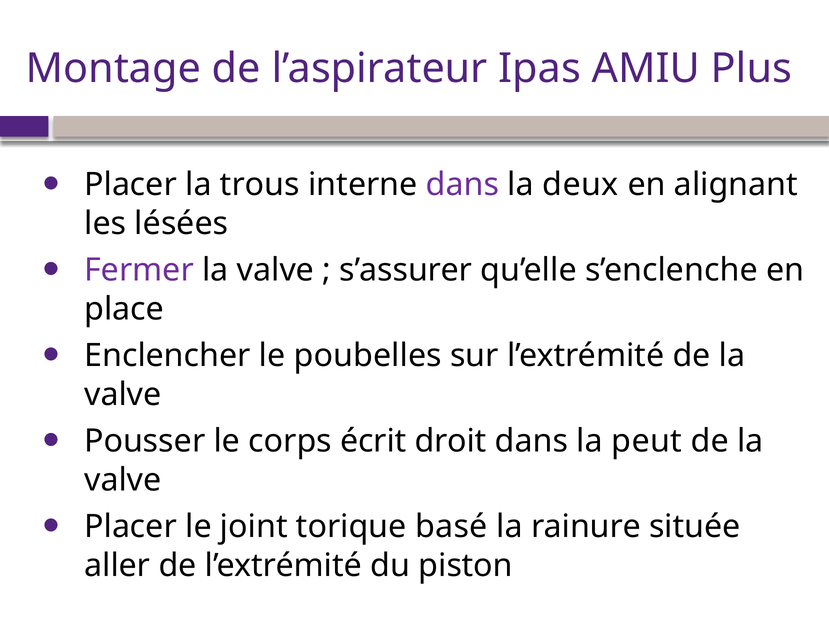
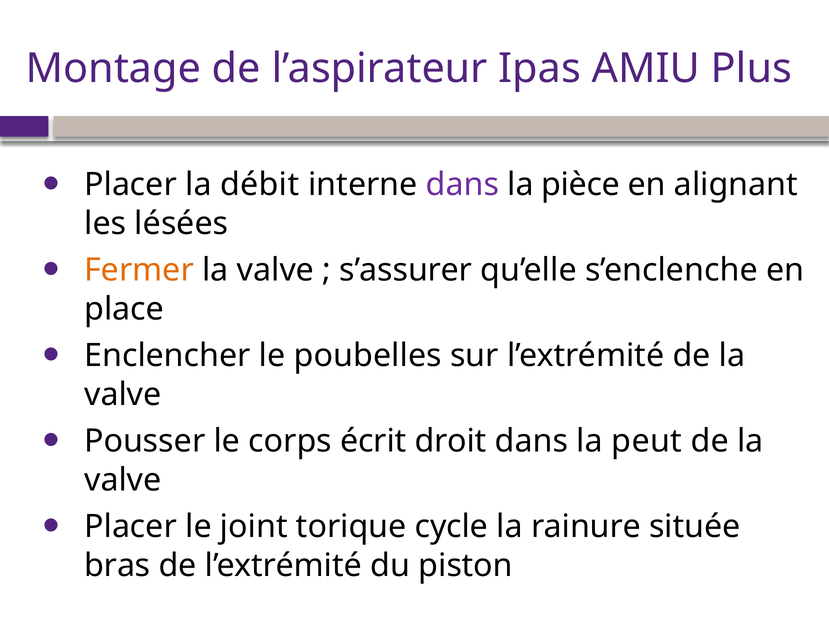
trous: trous -> débit
deux: deux -> pièce
Fermer colour: purple -> orange
basé: basé -> cycle
aller: aller -> bras
